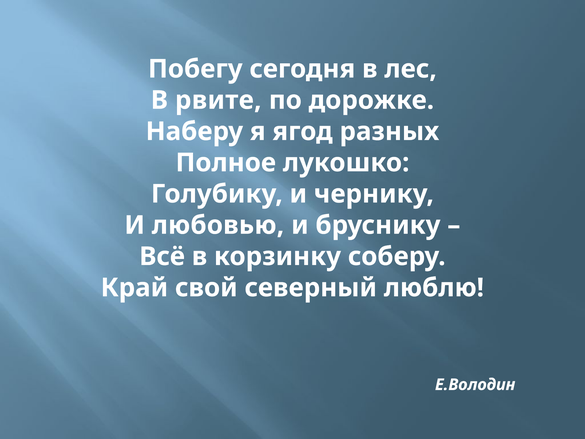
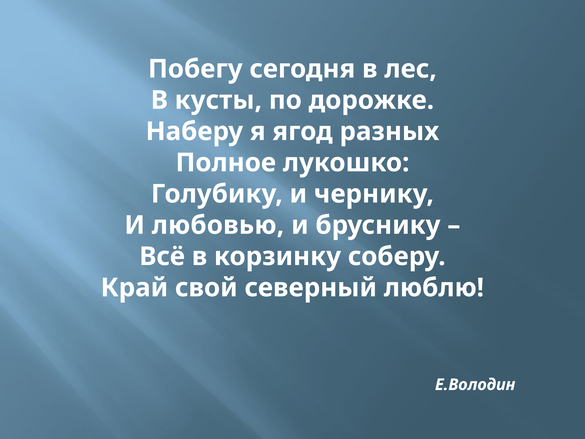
рвите: рвите -> кусты
